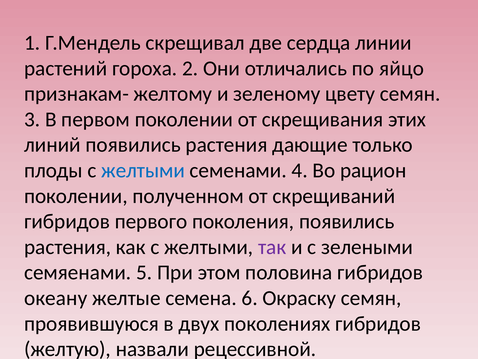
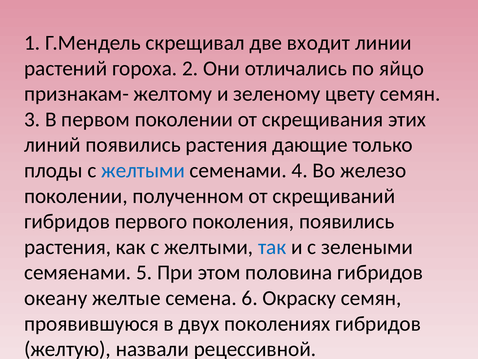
сердца: сердца -> входит
рацион: рацион -> железо
так colour: purple -> blue
